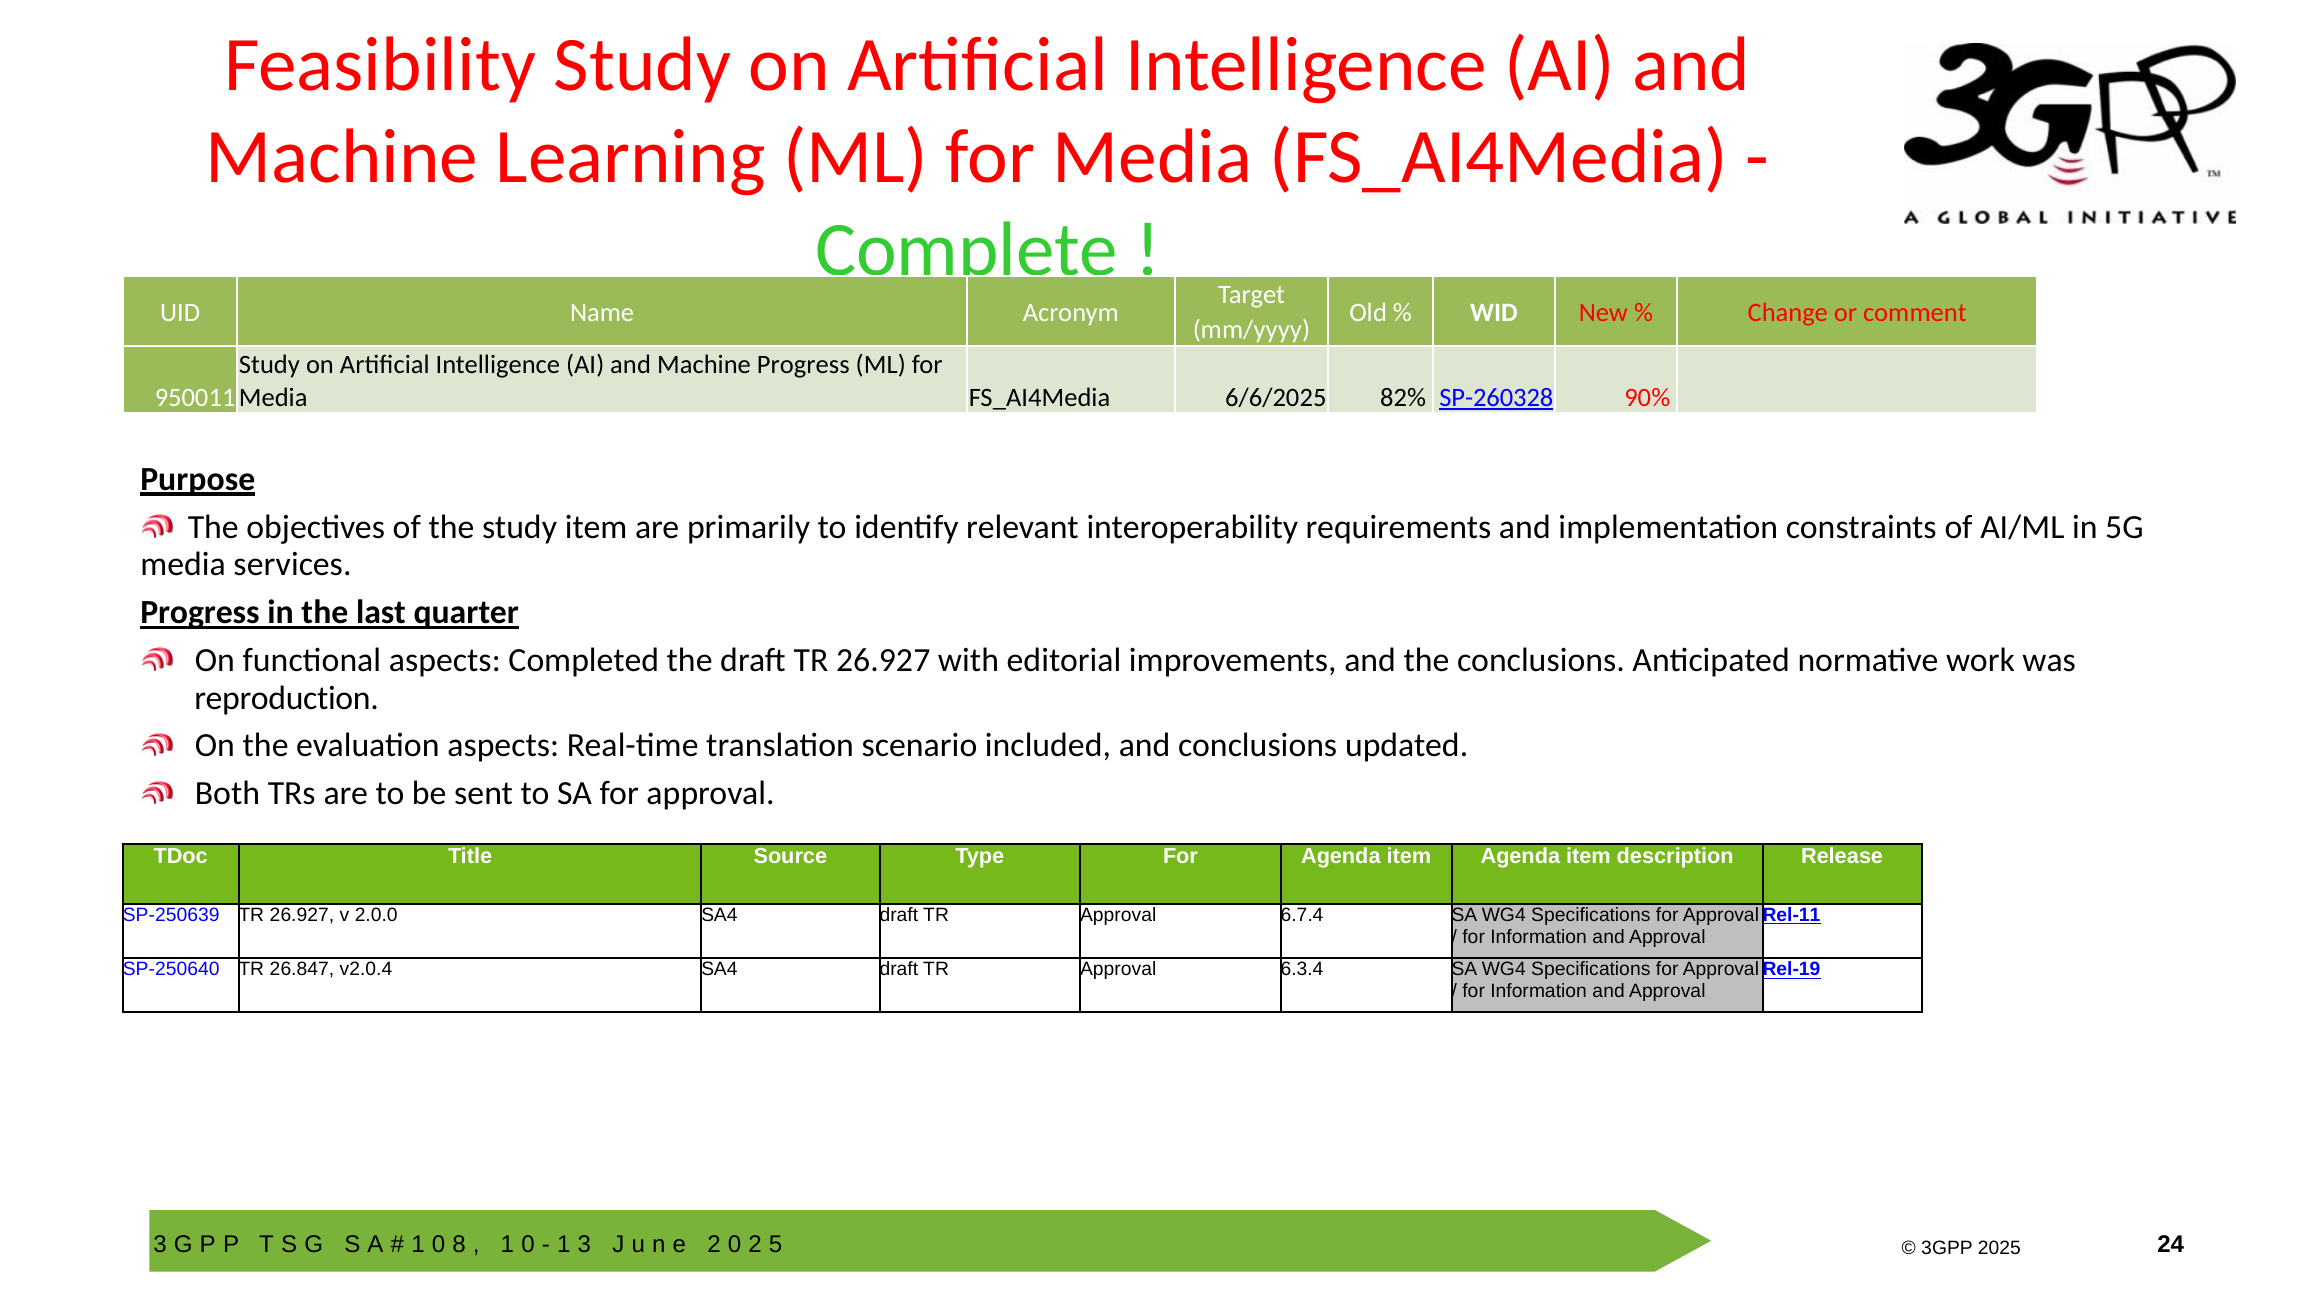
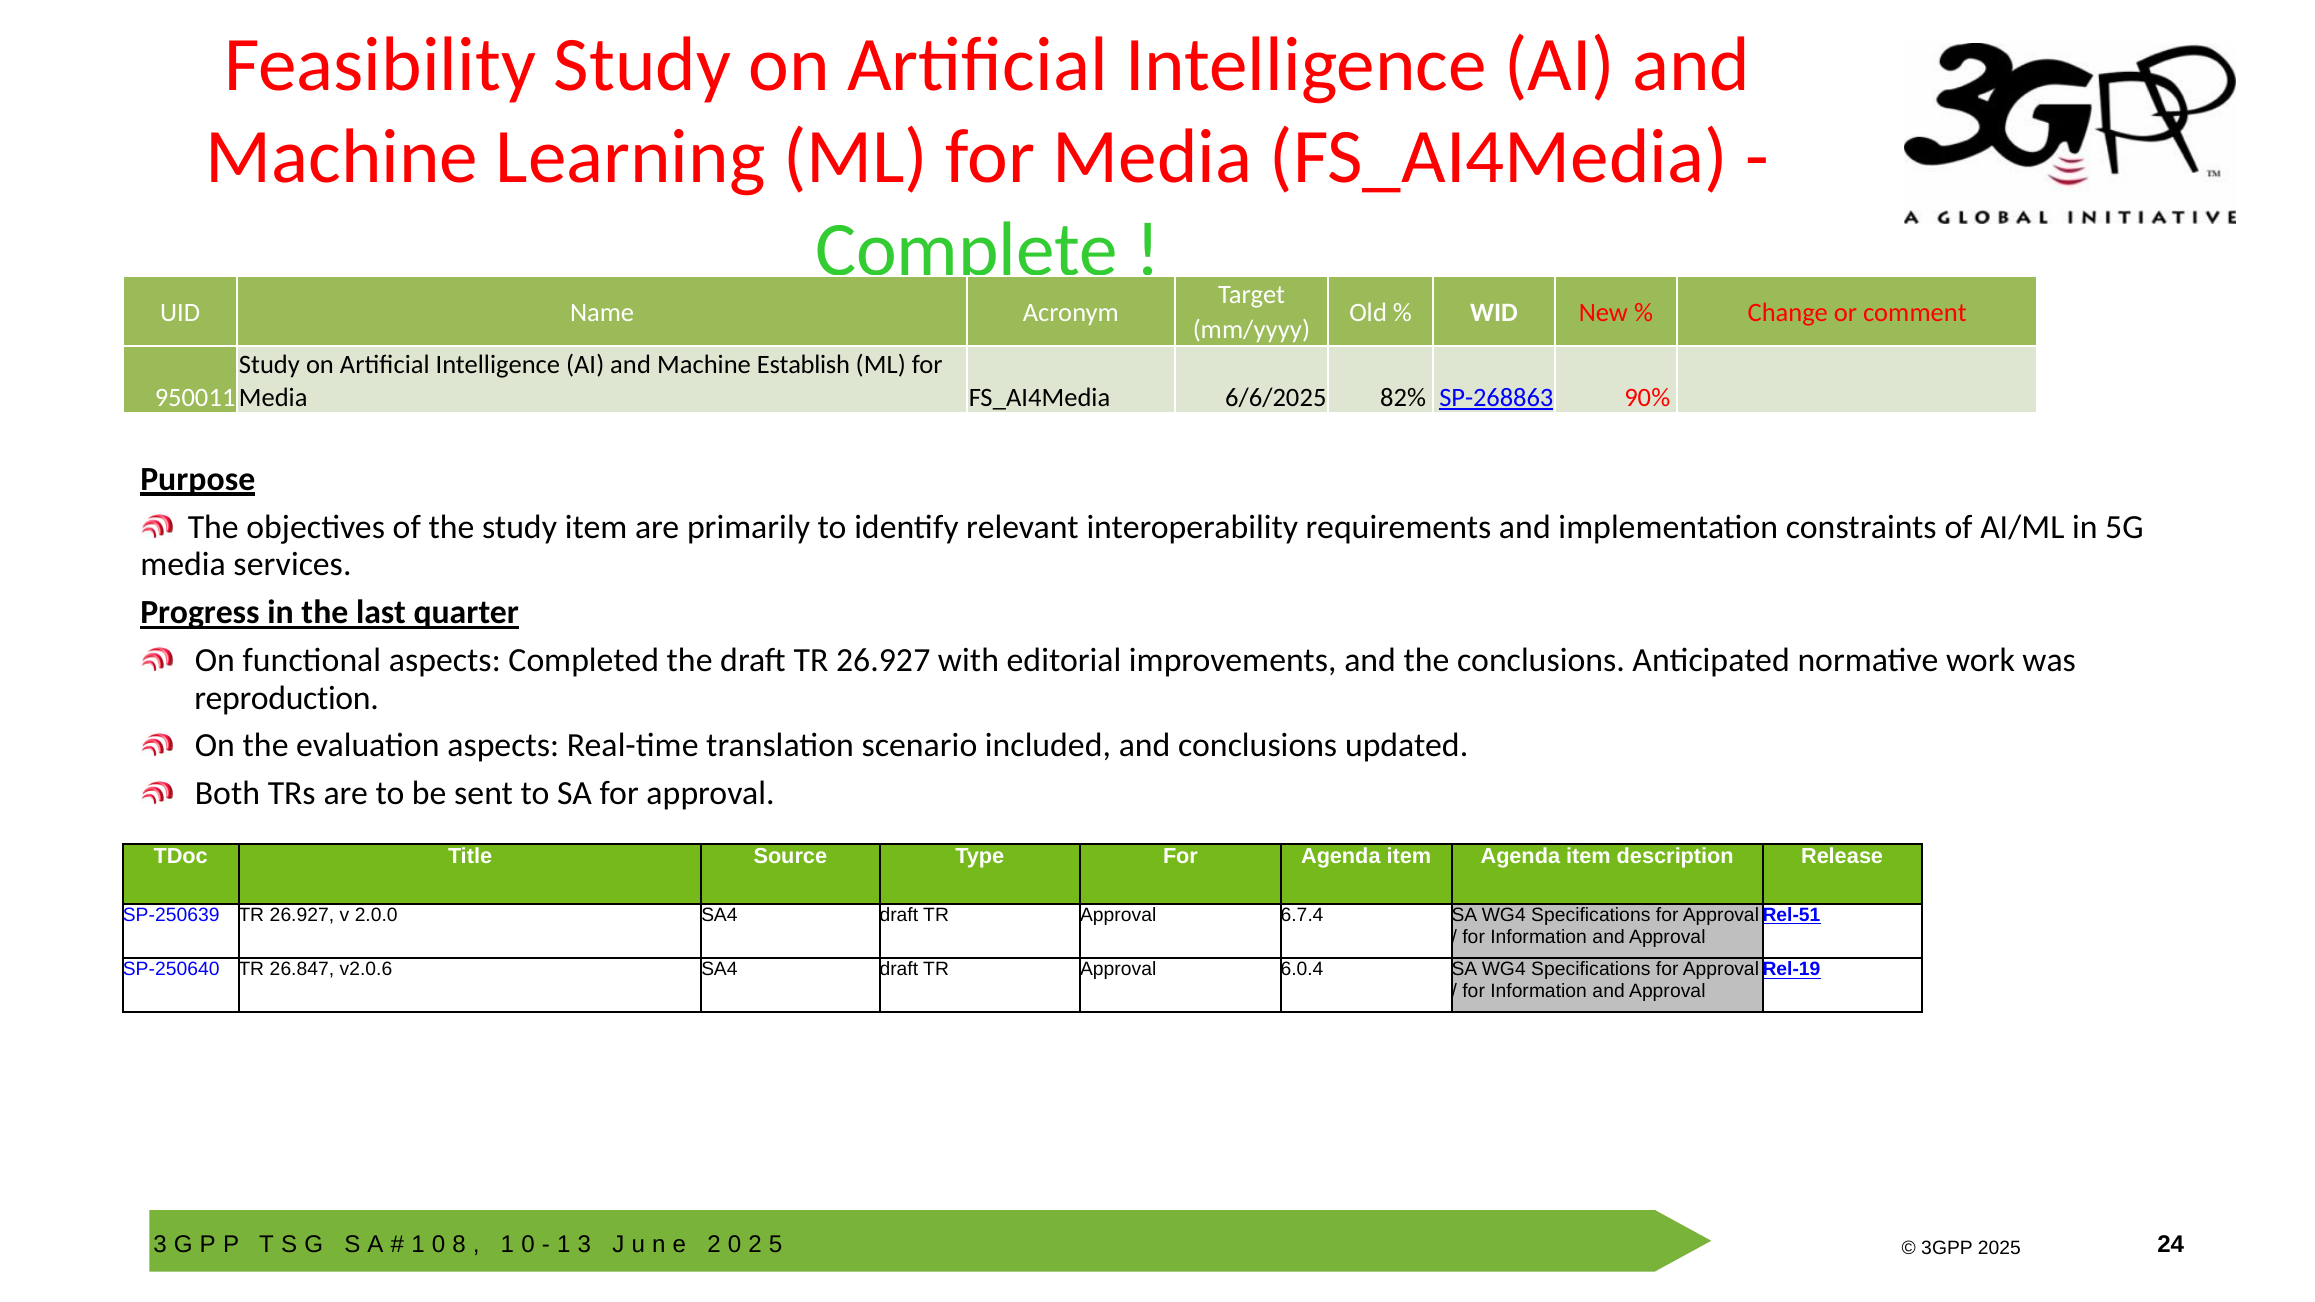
Machine Progress: Progress -> Establish
SP-260328: SP-260328 -> SP-268863
Rel-11: Rel-11 -> Rel-51
v2.0.4: v2.0.4 -> v2.0.6
6.3.4: 6.3.4 -> 6.0.4
